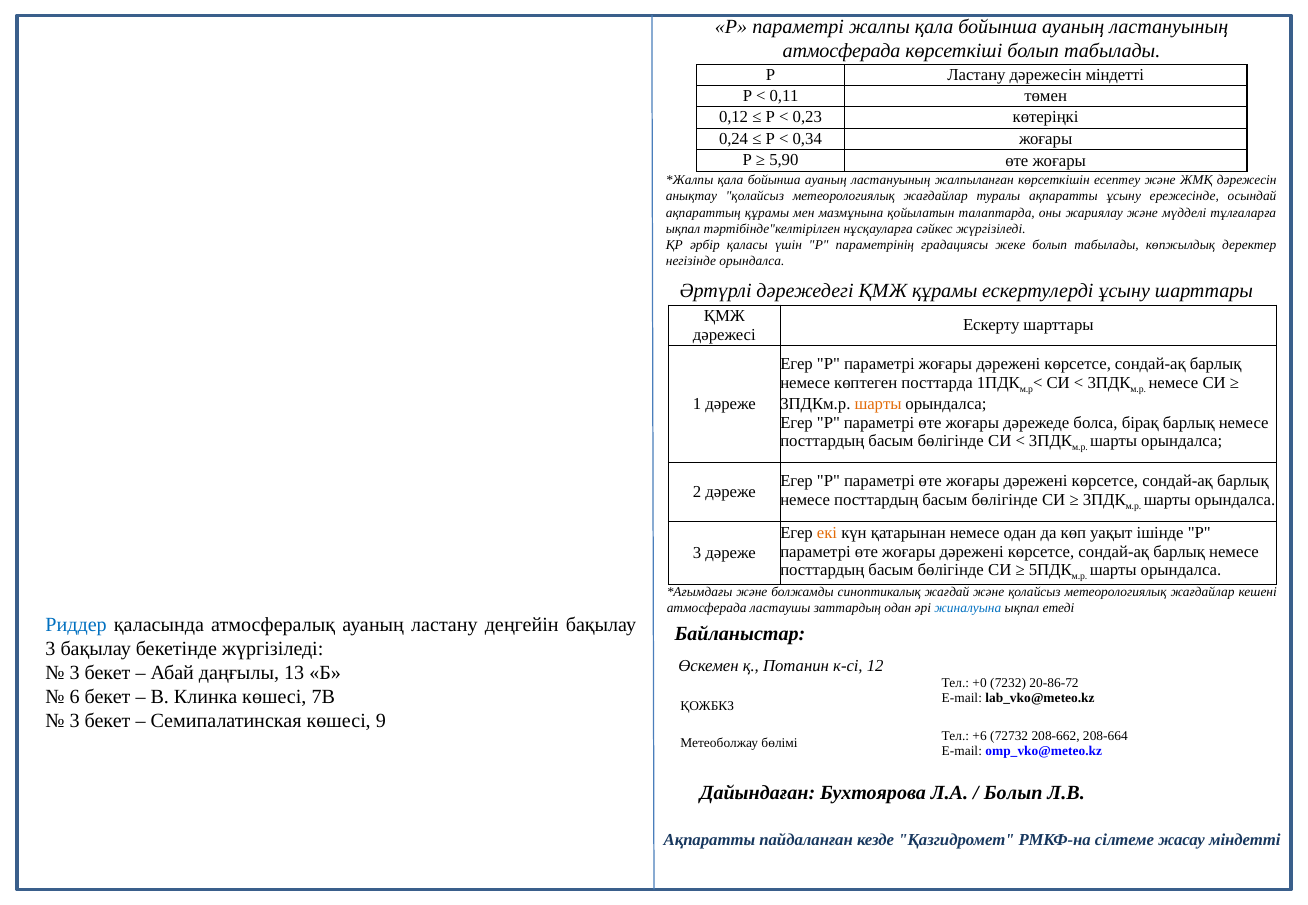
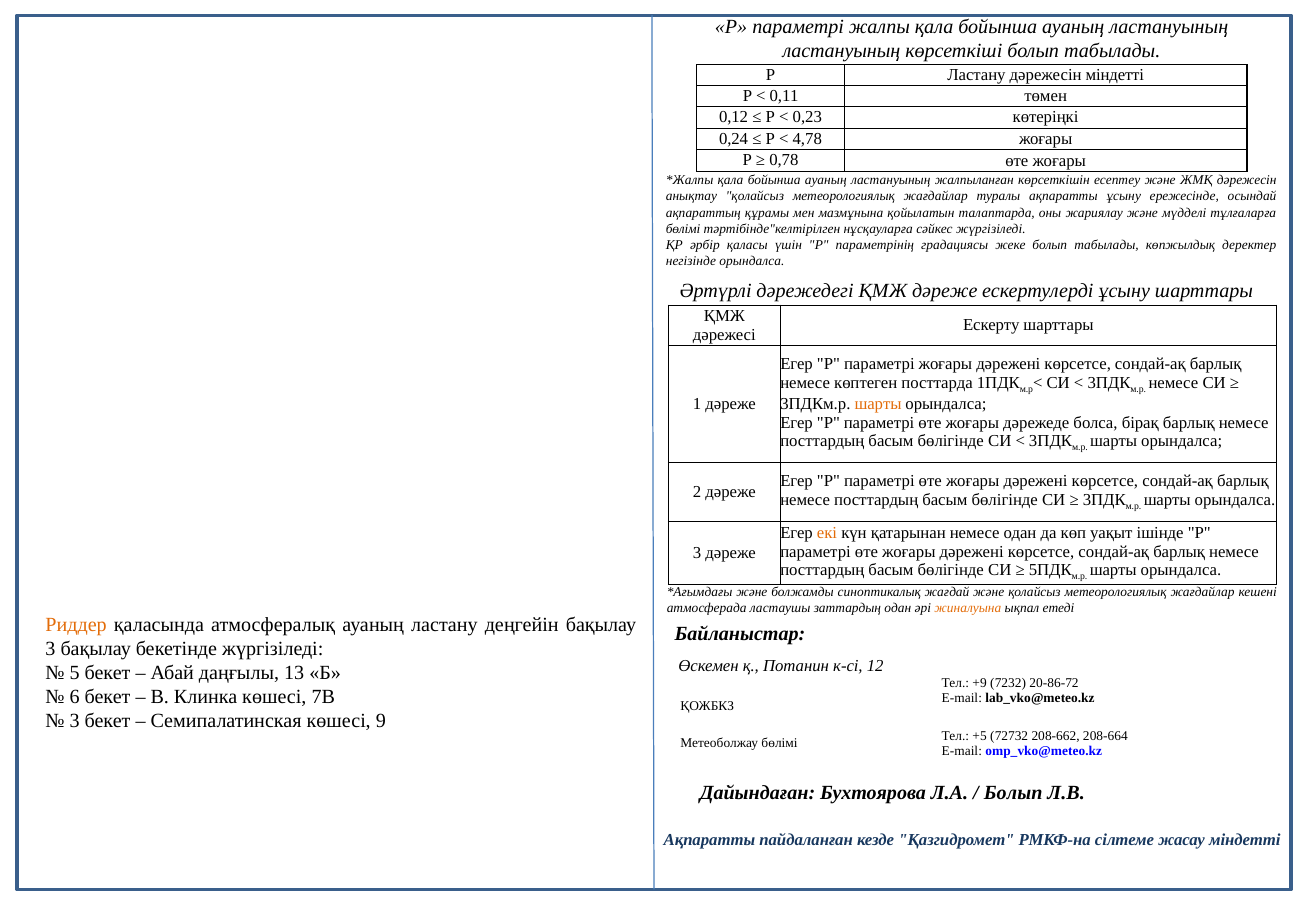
атмосферада at (842, 51): атмосферада -> ластануының
0,34: 0,34 -> 4,78
5,90: 5,90 -> 0,78
ықпал at (683, 229): ықпал -> бөлімі
ҚМЖ құрамы: құрамы -> дәреже
жиналуына colour: blue -> orange
Риддер colour: blue -> orange
3 at (75, 673): 3 -> 5
+0: +0 -> +9
+6: +6 -> +5
